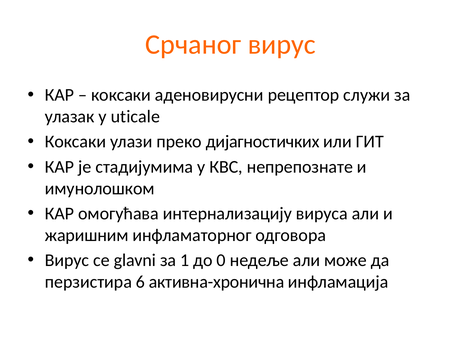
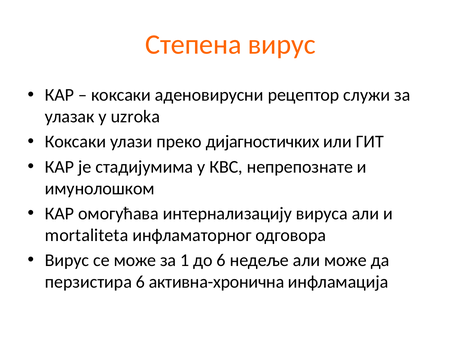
Срчаног: Срчаног -> Степена
uticale: uticale -> uzroka
жаришним: жаришним -> mortaliteta
се glavni: glavni -> може
до 0: 0 -> 6
